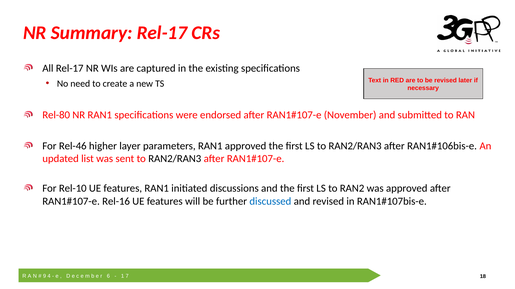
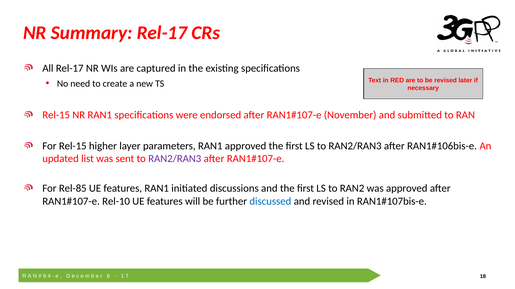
Rel-80 at (56, 115): Rel-80 -> Rel-15
For Rel-46: Rel-46 -> Rel-15
RAN2/RAN3 at (175, 159) colour: black -> purple
Rel-10: Rel-10 -> Rel-85
Rel-16: Rel-16 -> Rel-10
